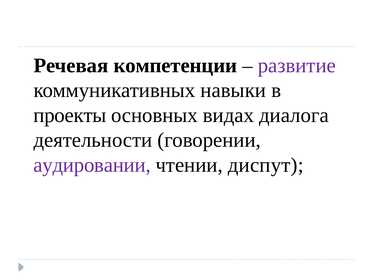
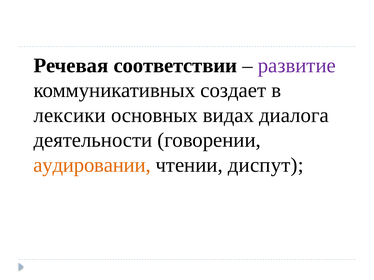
компетенции: компетенции -> соответствии
навыки: навыки -> создает
проекты: проекты -> лексики
аудировании colour: purple -> orange
